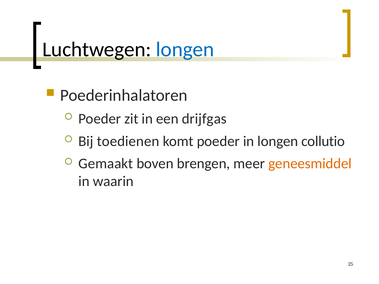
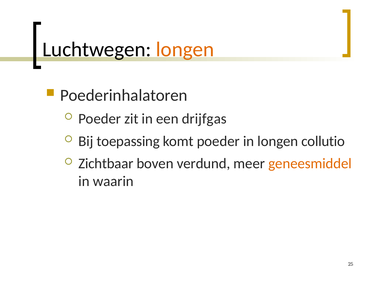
longen at (185, 50) colour: blue -> orange
toedienen: toedienen -> toepassing
Gemaakt: Gemaakt -> Zichtbaar
brengen: brengen -> verdund
